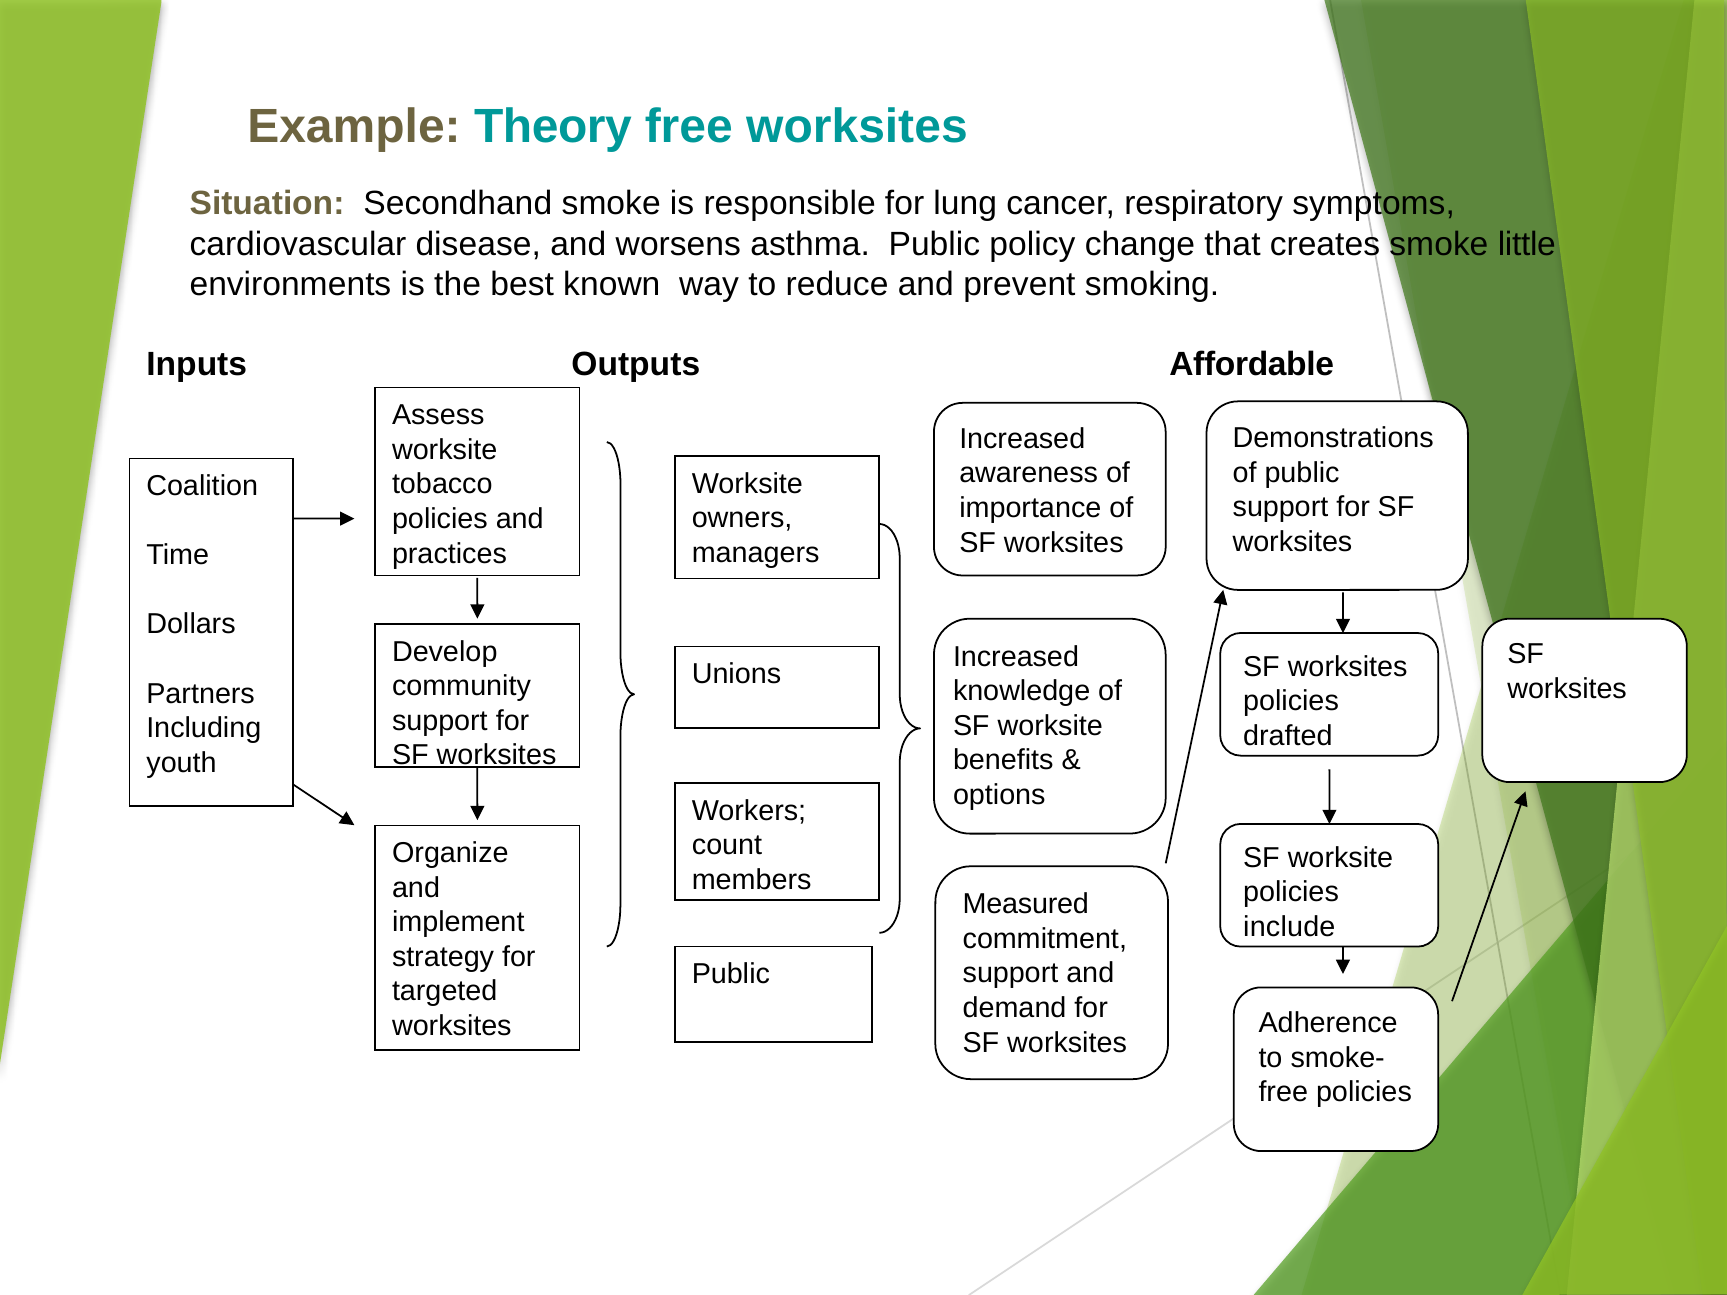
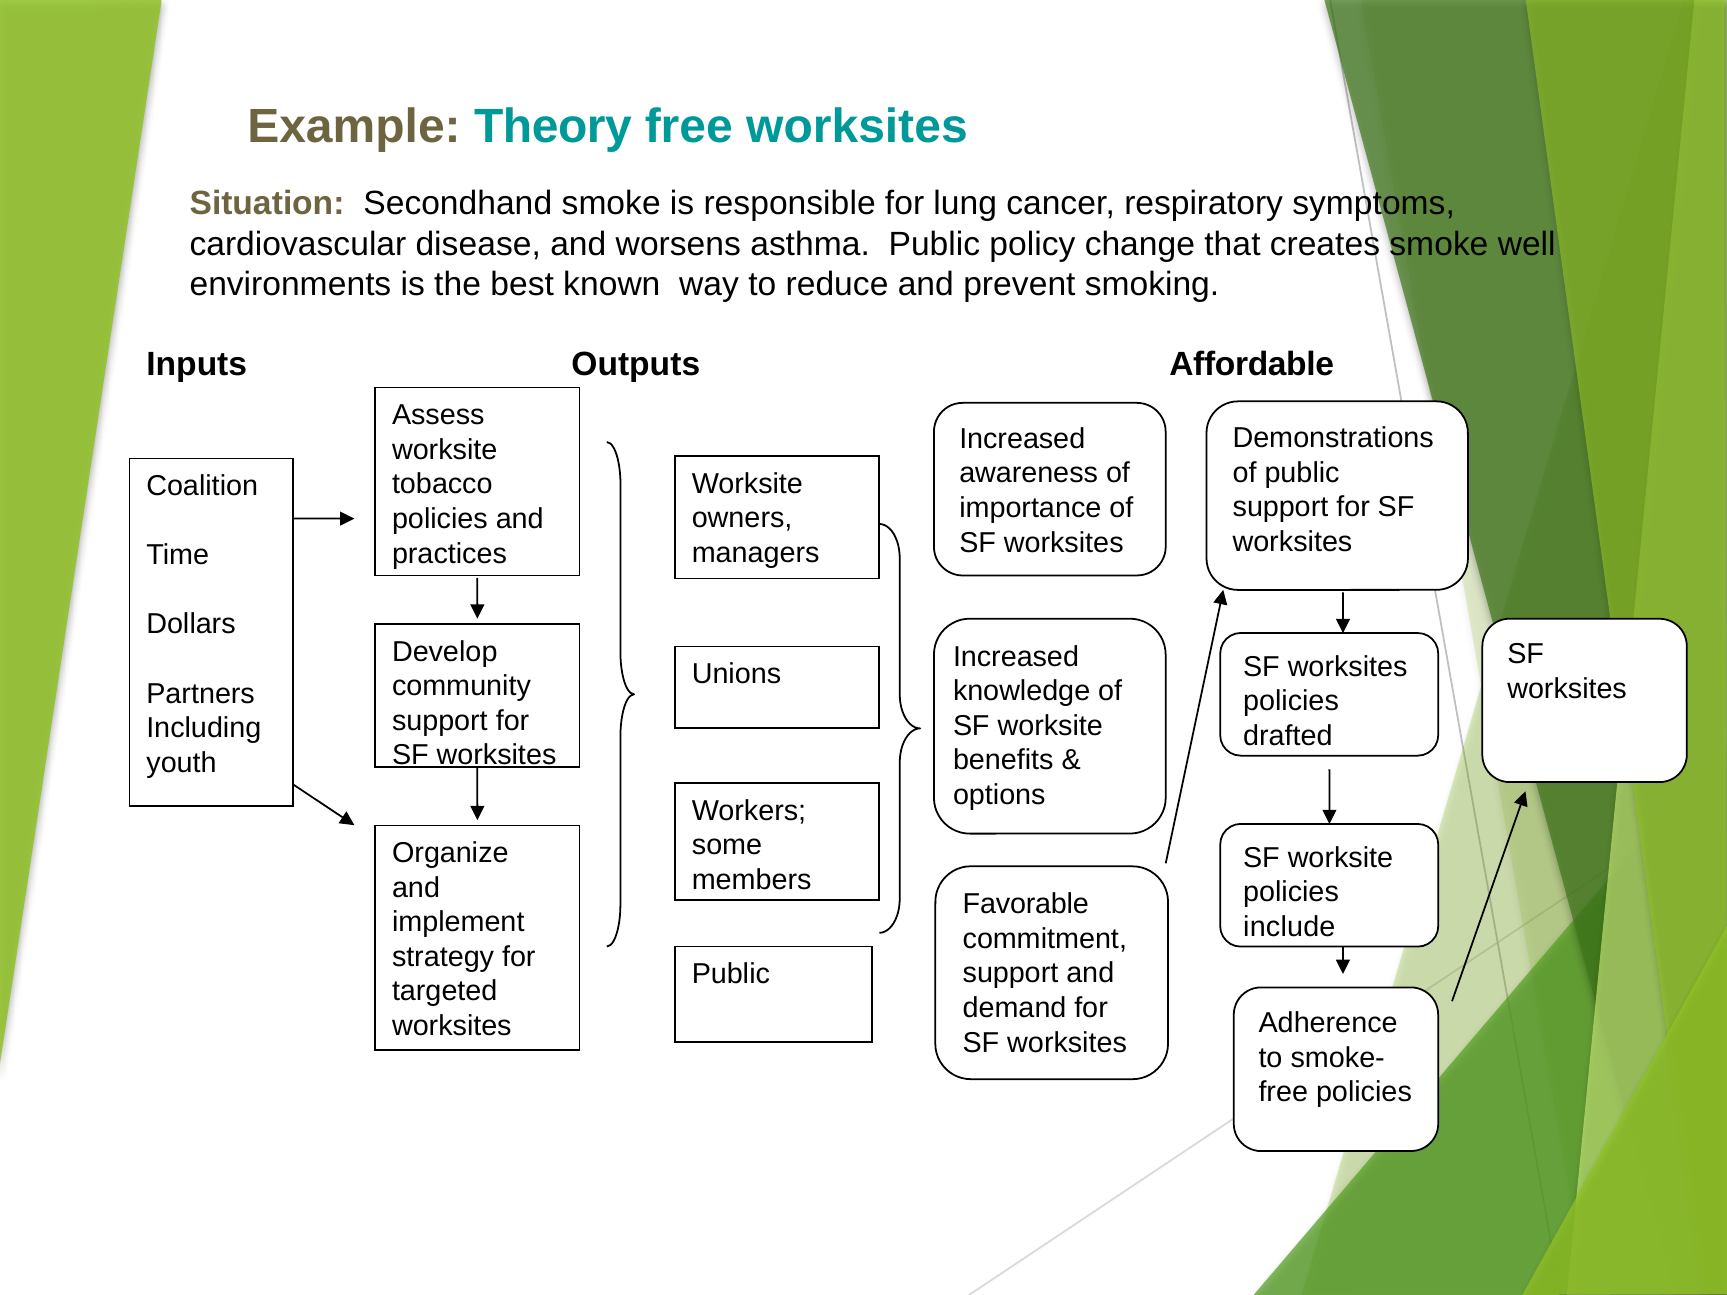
little: little -> well
count: count -> some
Measured: Measured -> Favorable
